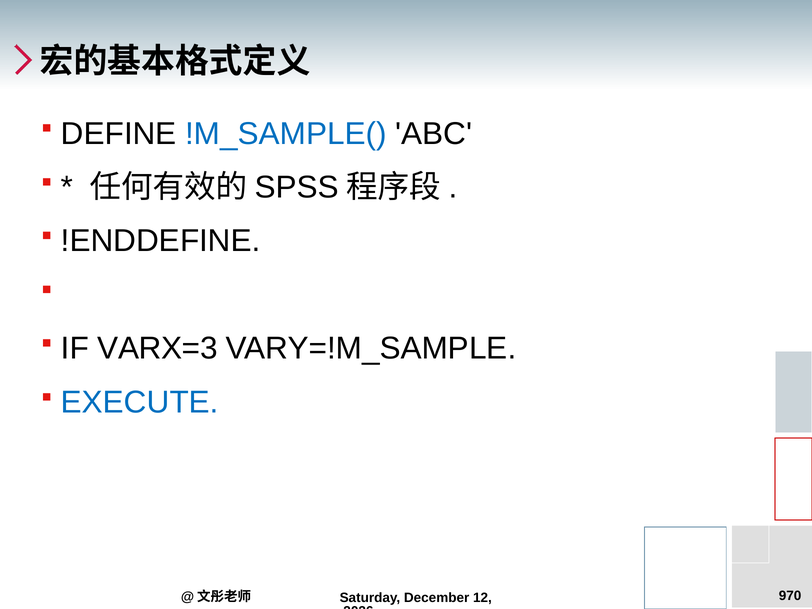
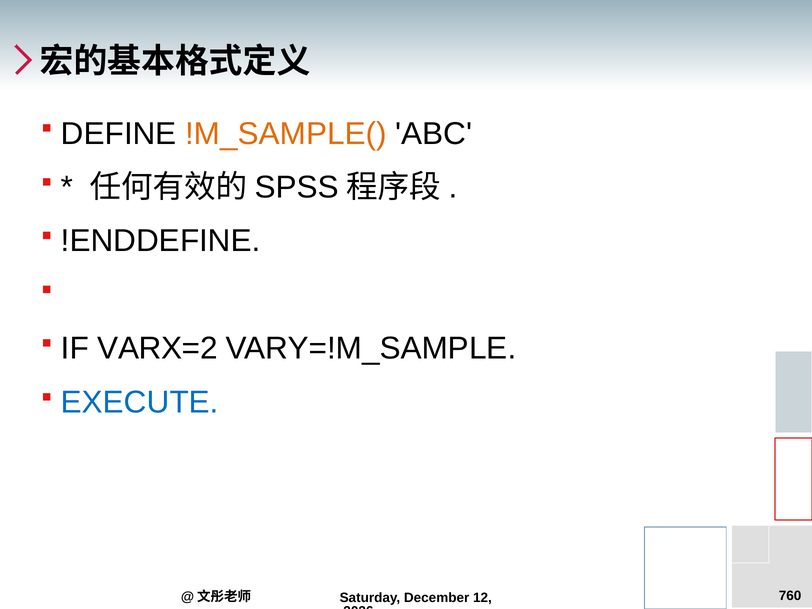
!M_SAMPLE( colour: blue -> orange
VARX=3: VARX=3 -> VARX=2
970: 970 -> 760
